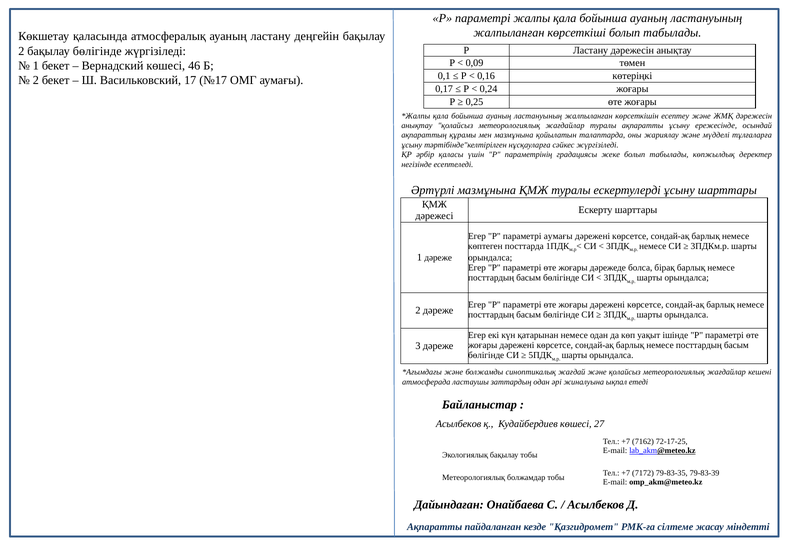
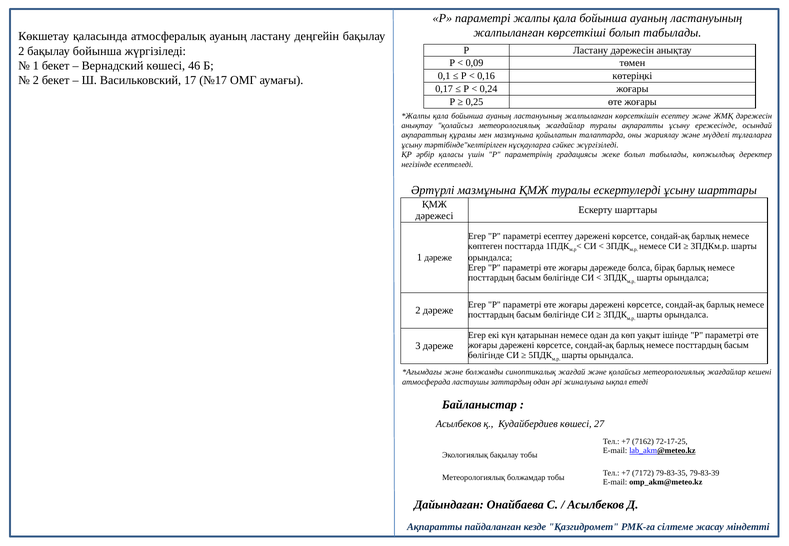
бақылау бөлігінде: бөлігінде -> бойынша
параметрі аумағы: аумағы -> есептеу
